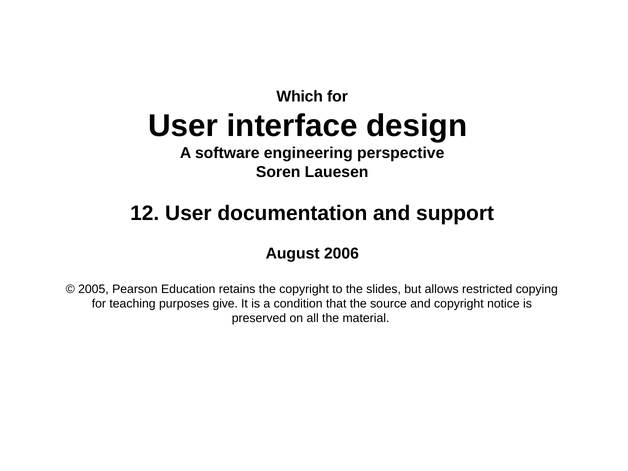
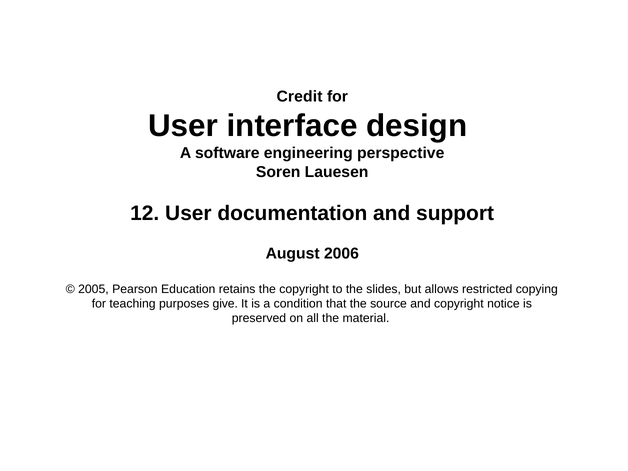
Which: Which -> Credit
